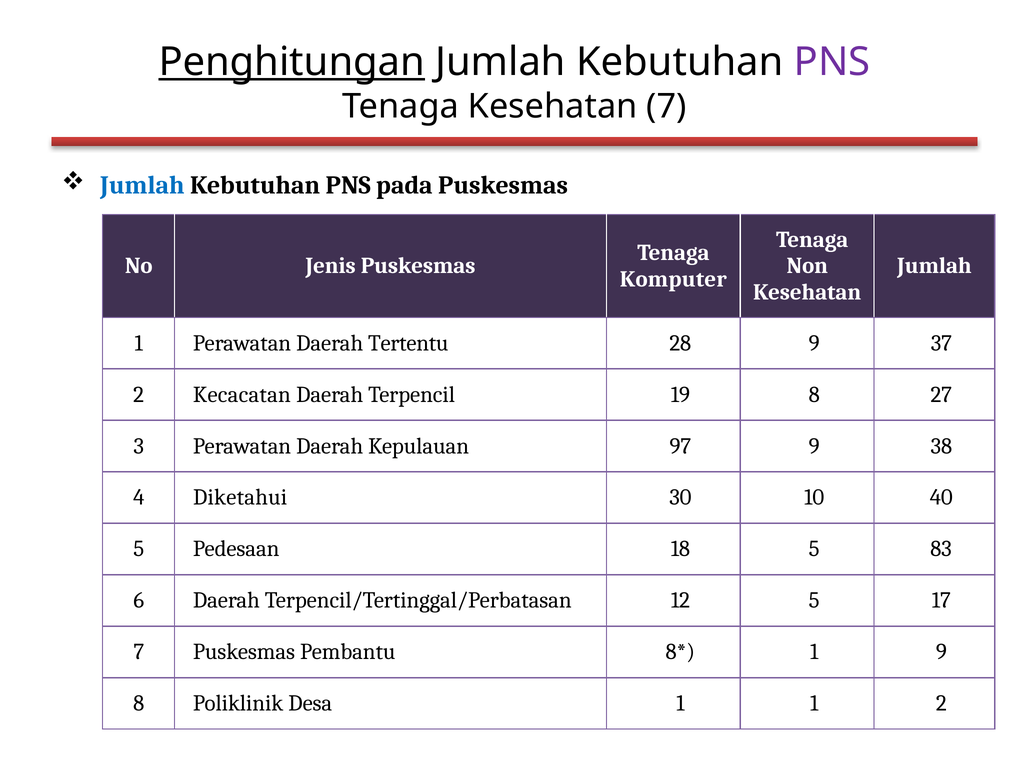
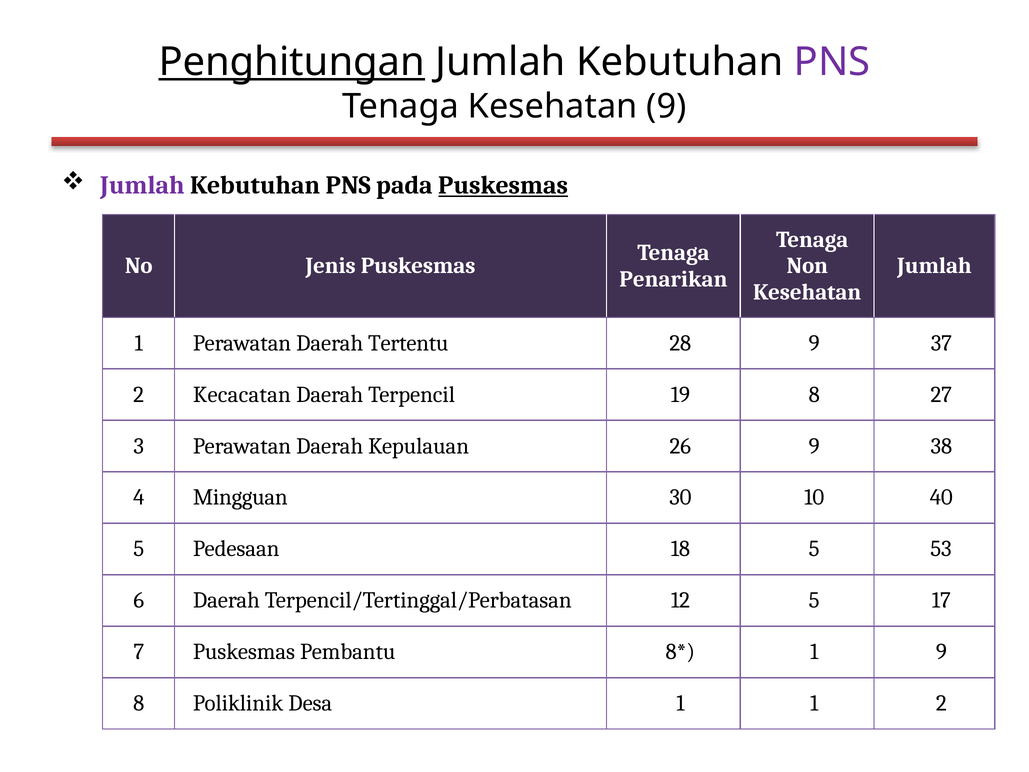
Kesehatan 7: 7 -> 9
Jumlah at (142, 185) colour: blue -> purple
Puskesmas at (503, 185) underline: none -> present
Komputer: Komputer -> Penarikan
97: 97 -> 26
Diketahui: Diketahui -> Mingguan
83: 83 -> 53
